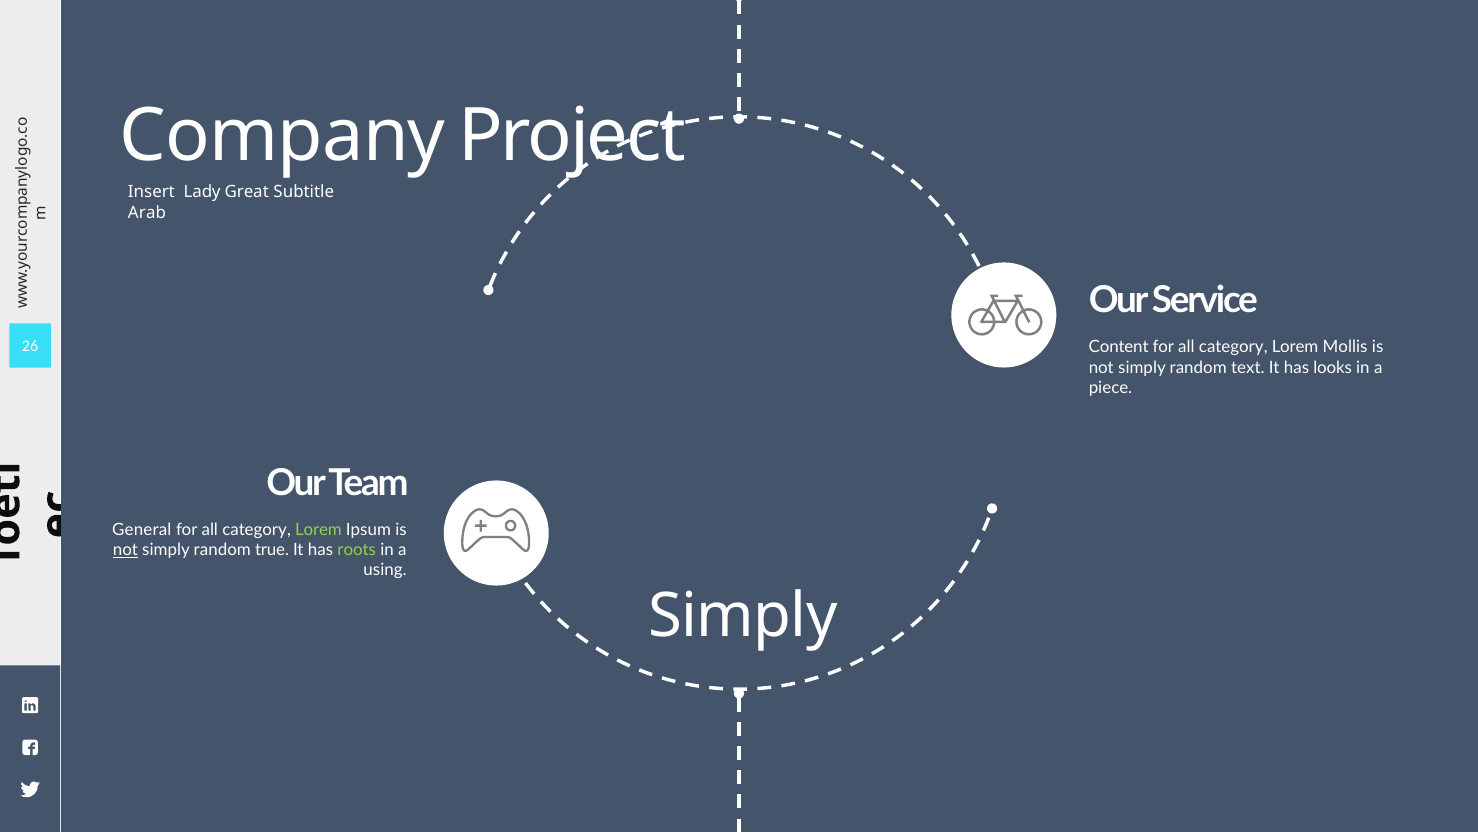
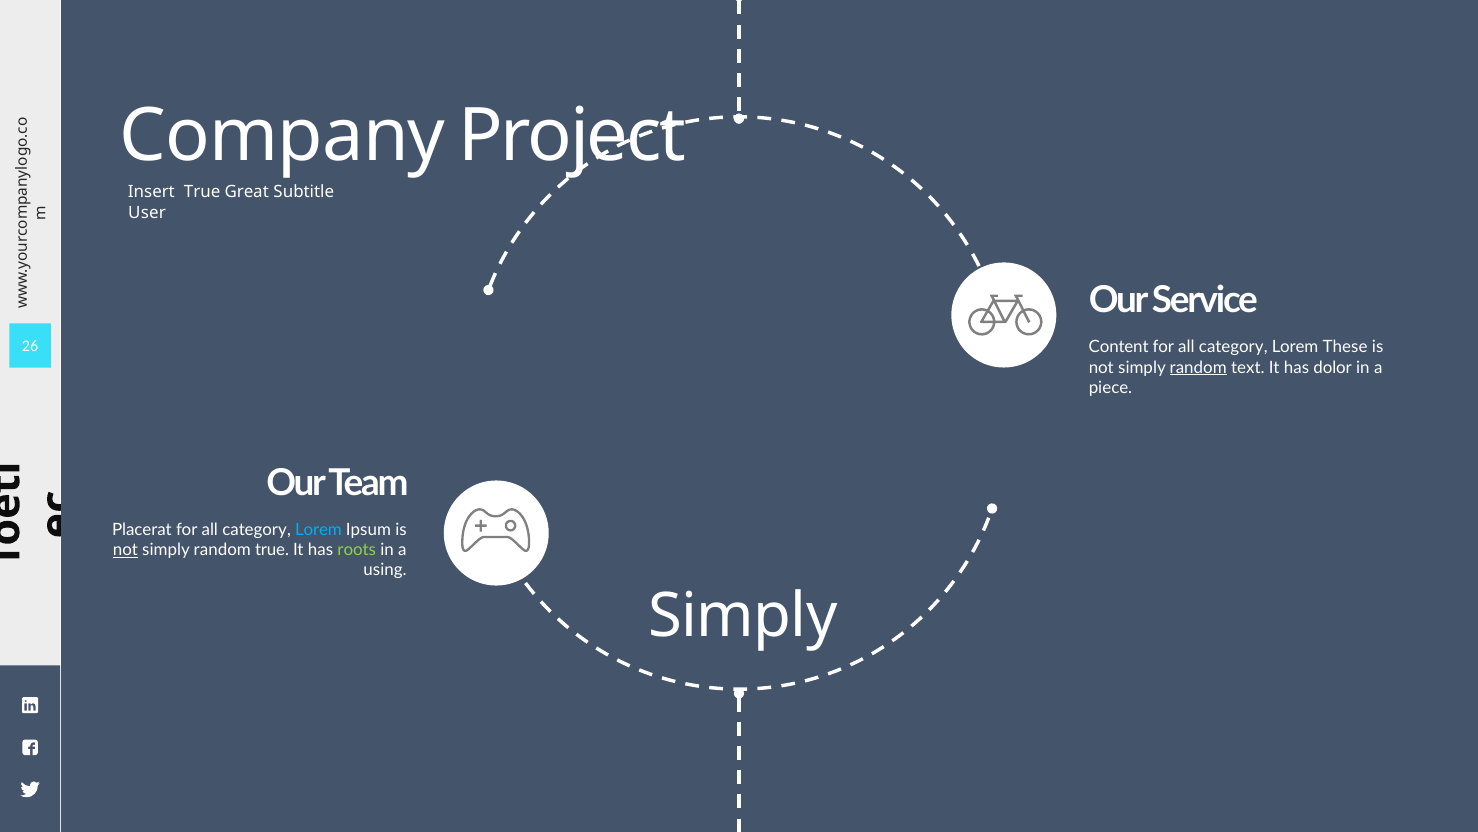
Insert Lady: Lady -> True
Arab: Arab -> User
Mollis: Mollis -> These
random at (1198, 367) underline: none -> present
looks: looks -> dolor
General: General -> Placerat
Lorem at (319, 529) colour: light green -> light blue
